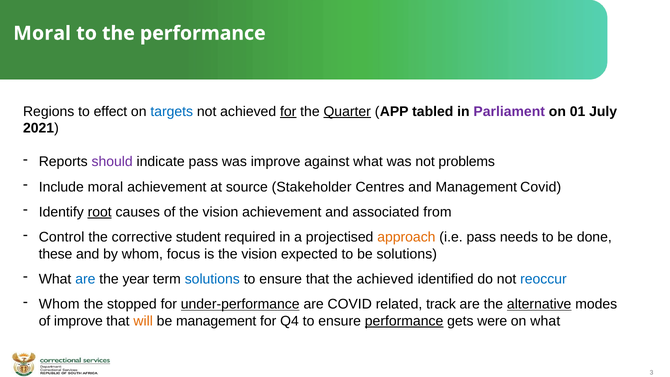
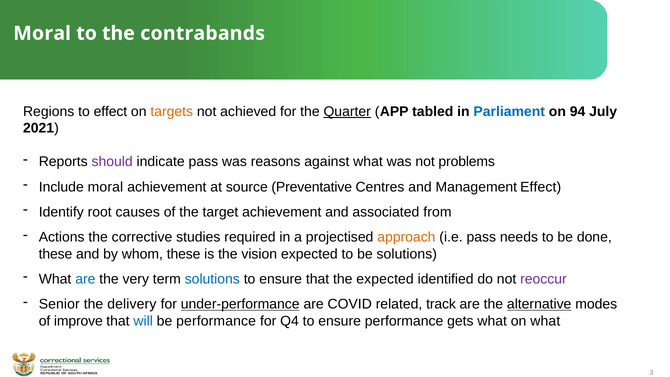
the performance: performance -> contrabands
targets colour: blue -> orange
for at (288, 112) underline: present -> none
Parliament colour: purple -> blue
01: 01 -> 94
was improve: improve -> reasons
Stakeholder: Stakeholder -> Preventative
Management Covid: Covid -> Effect
root underline: present -> none
of the vision: vision -> target
Control: Control -> Actions
student: student -> studies
whom focus: focus -> these
year: year -> very
the achieved: achieved -> expected
reoccur colour: blue -> purple
Whom at (59, 304): Whom -> Senior
stopped: stopped -> delivery
will colour: orange -> blue
be management: management -> performance
performance at (404, 321) underline: present -> none
gets were: were -> what
